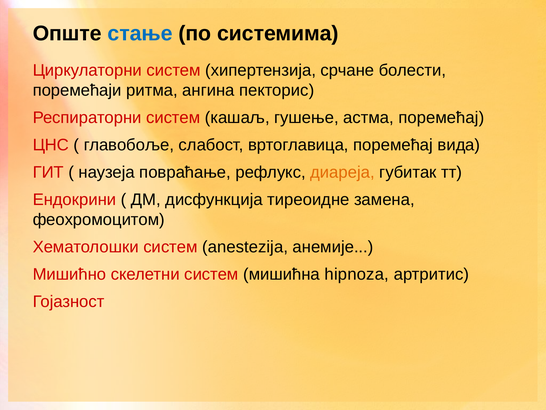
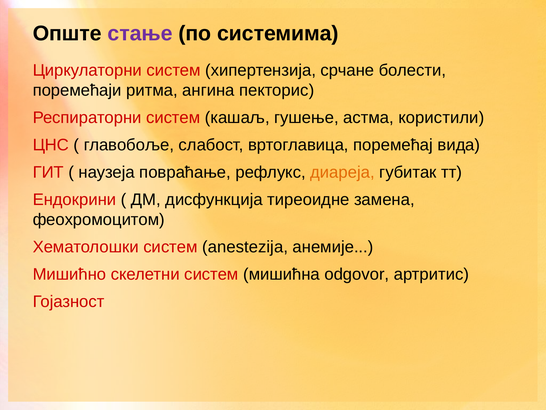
стање colour: blue -> purple
астма поремећај: поремећај -> користили
hipnoza: hipnoza -> odgovor
